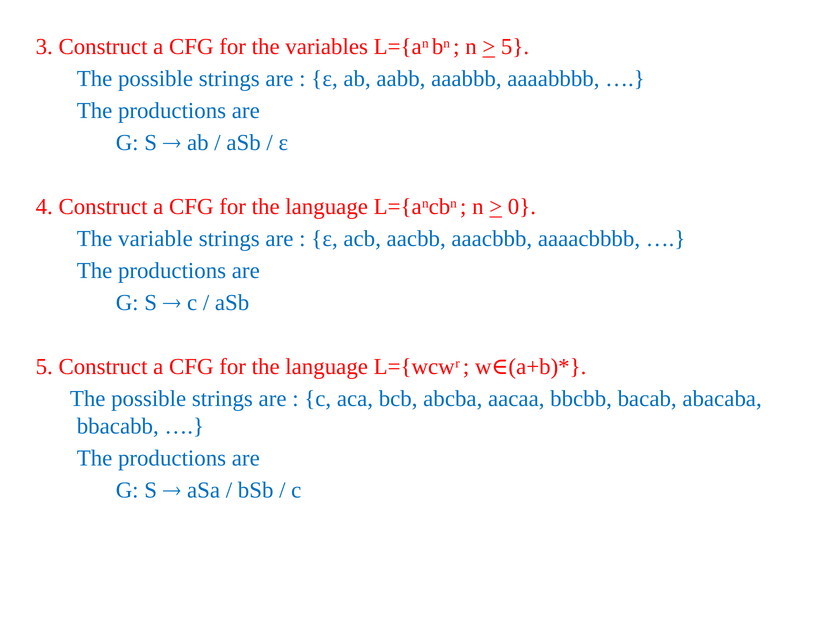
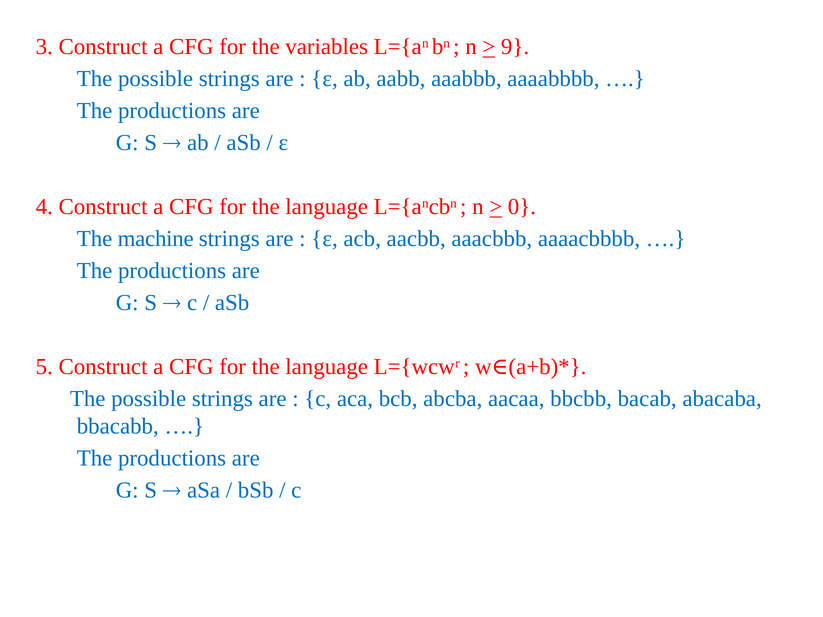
5 at (515, 47): 5 -> 9
variable: variable -> machine
